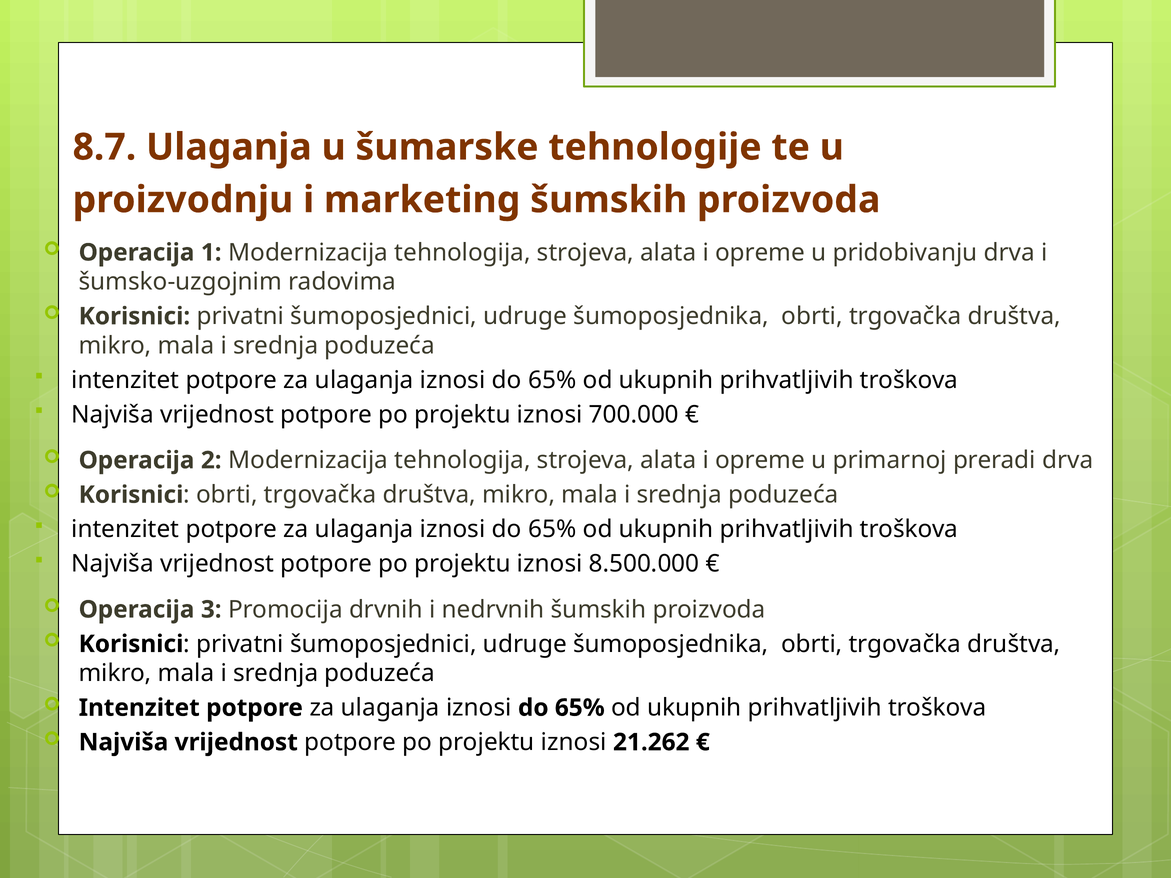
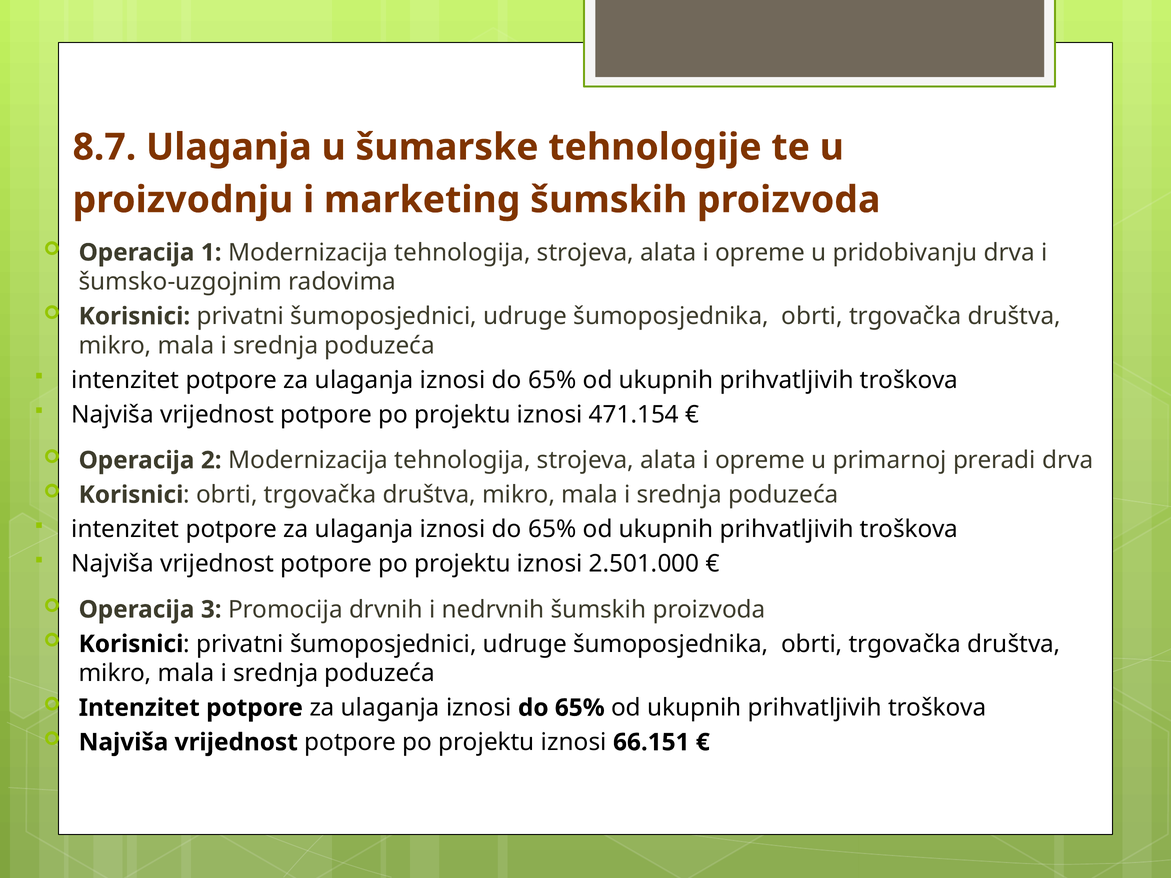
700.000: 700.000 -> 471.154
8.500.000: 8.500.000 -> 2.501.000
21.262: 21.262 -> 66.151
